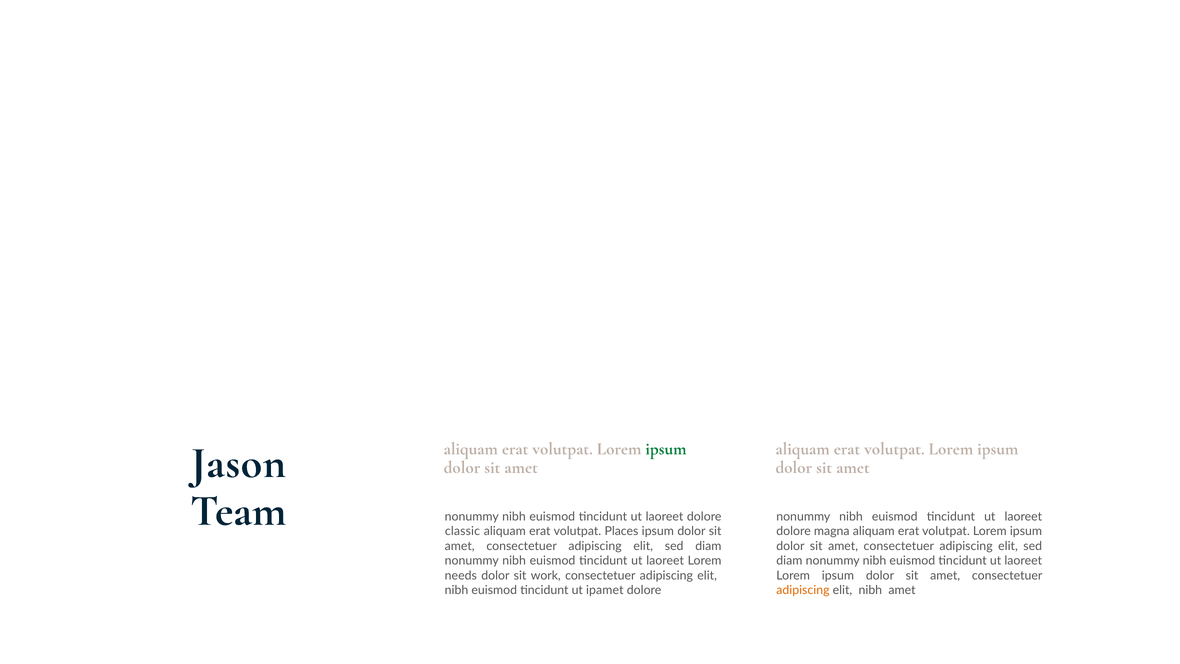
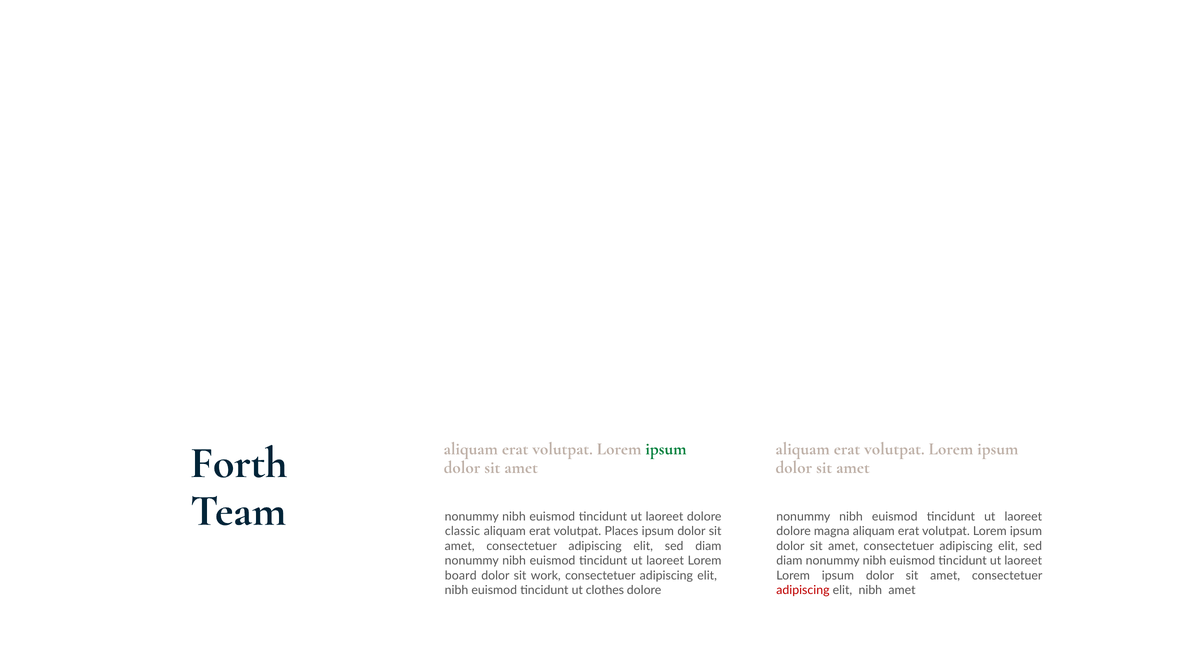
Jason: Jason -> Forth
needs: needs -> board
ipamet: ipamet -> clothes
adipiscing at (803, 590) colour: orange -> red
